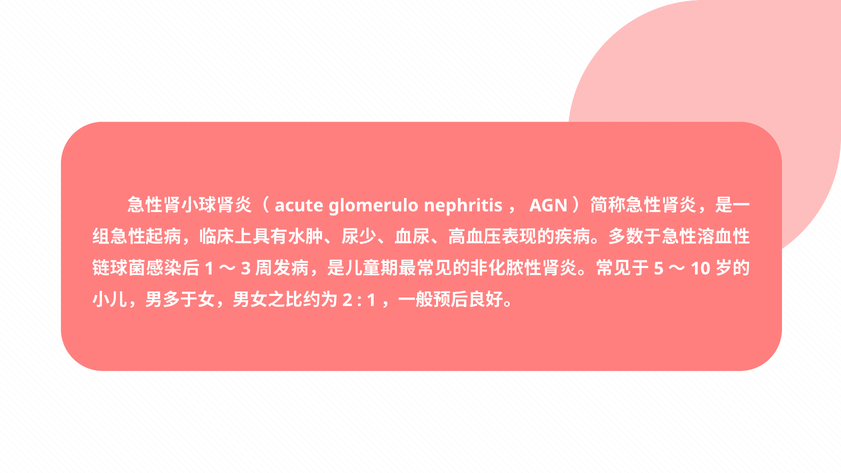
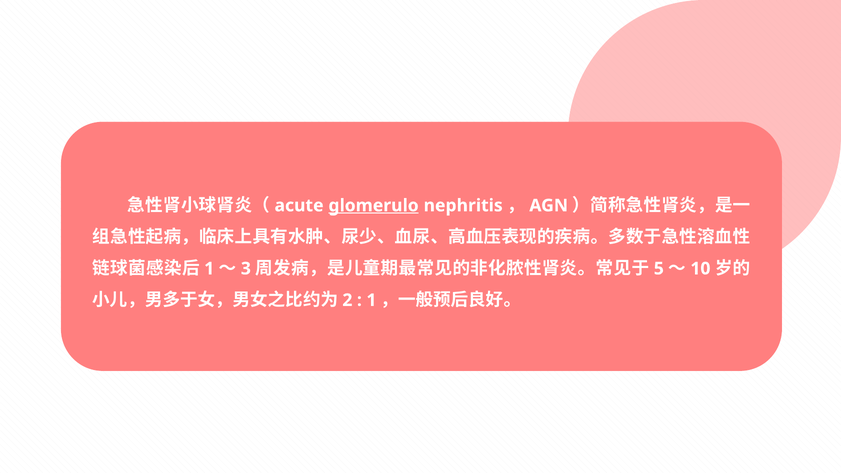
glomerulo underline: none -> present
